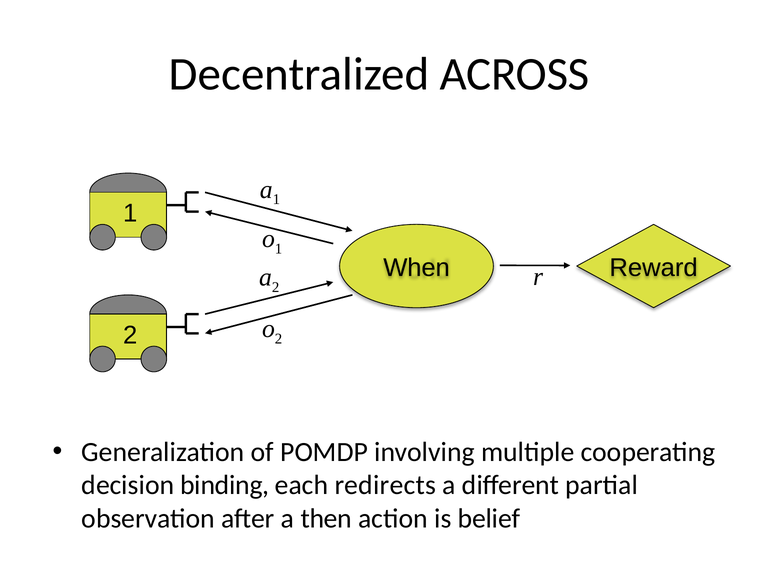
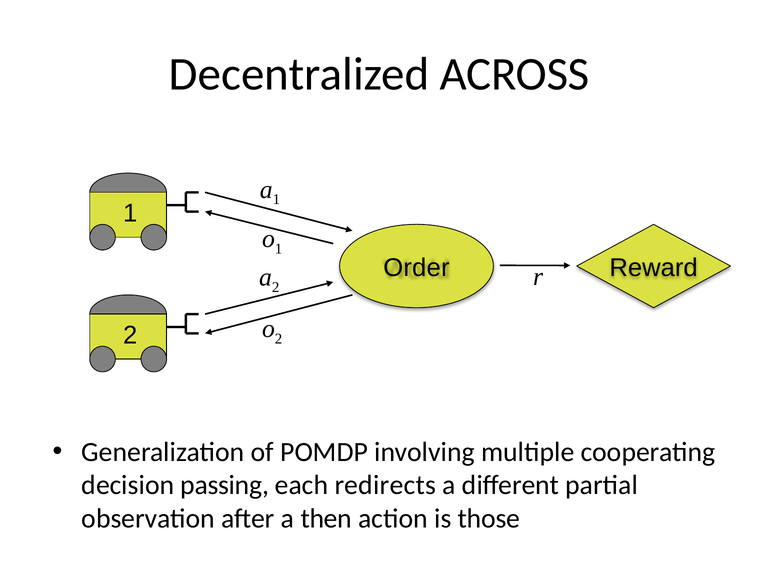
When: When -> Order
binding: binding -> passing
belief: belief -> those
